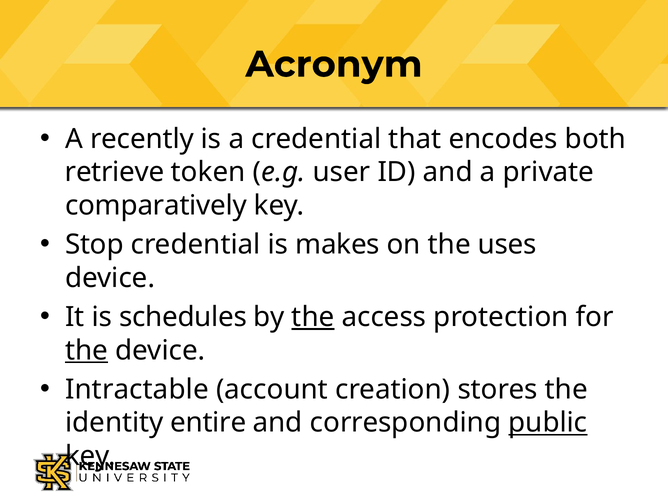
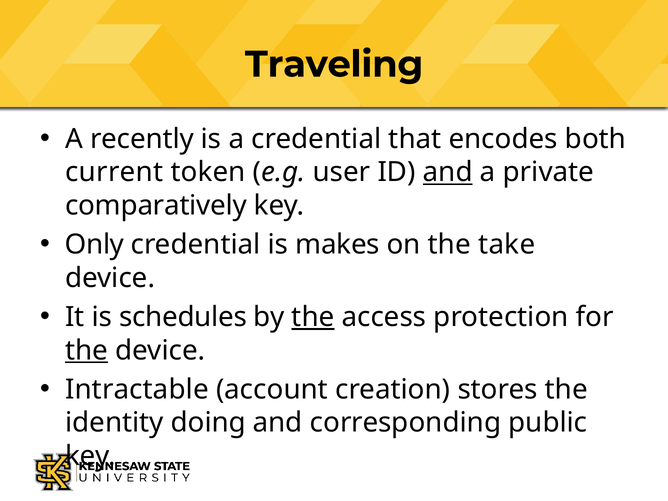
Acronym: Acronym -> Traveling
retrieve: retrieve -> current
and at (448, 172) underline: none -> present
Stop: Stop -> Only
uses: uses -> take
entire: entire -> doing
public underline: present -> none
